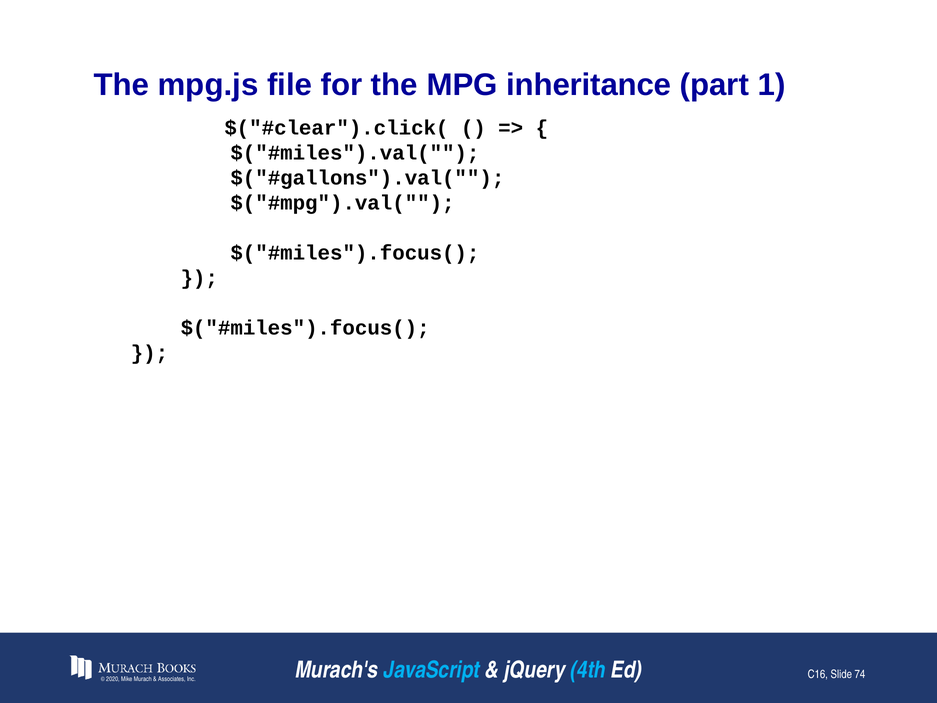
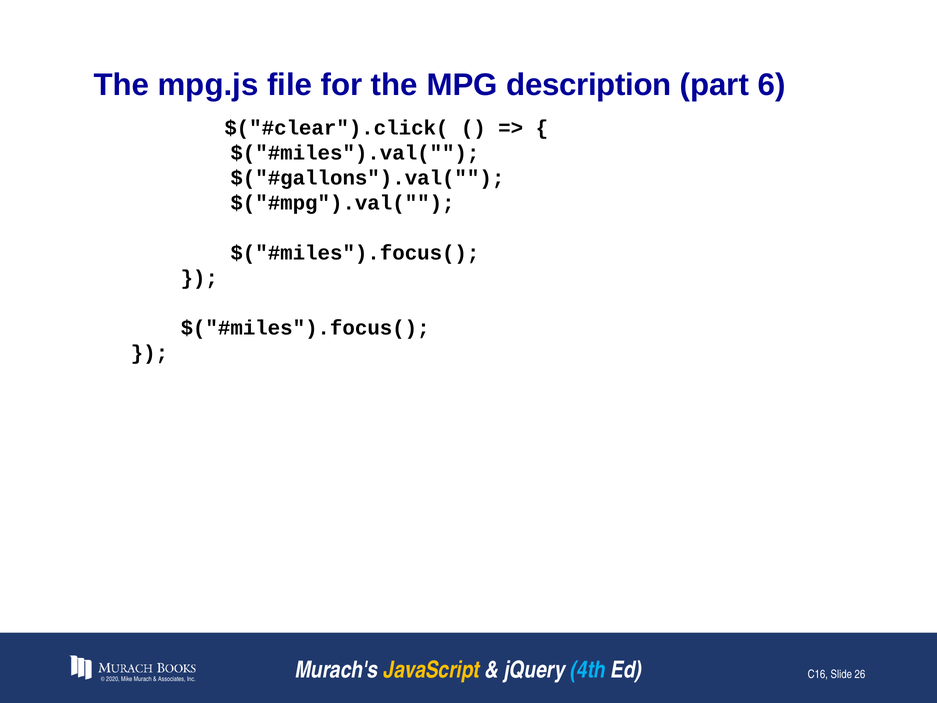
inheritance: inheritance -> description
1: 1 -> 6
JavaScript colour: light blue -> yellow
74: 74 -> 26
